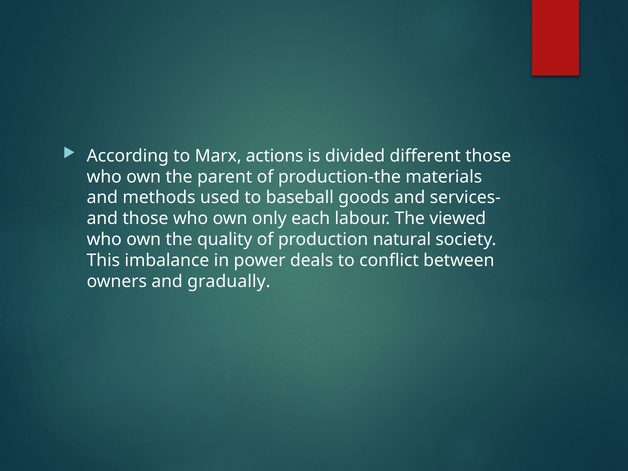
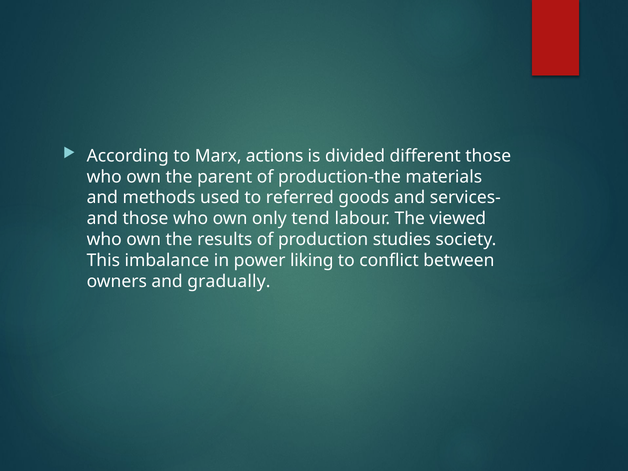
baseball: baseball -> referred
each: each -> tend
quality: quality -> results
natural: natural -> studies
deals: deals -> liking
